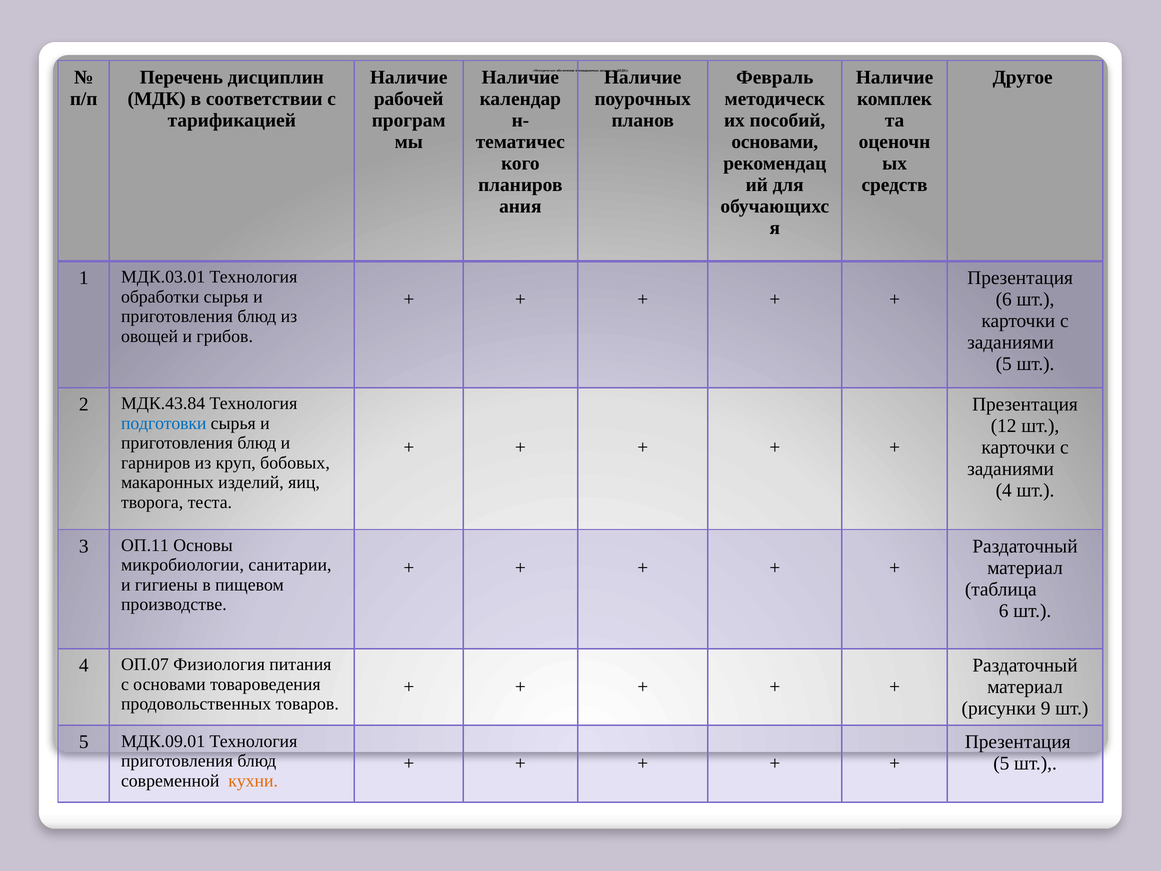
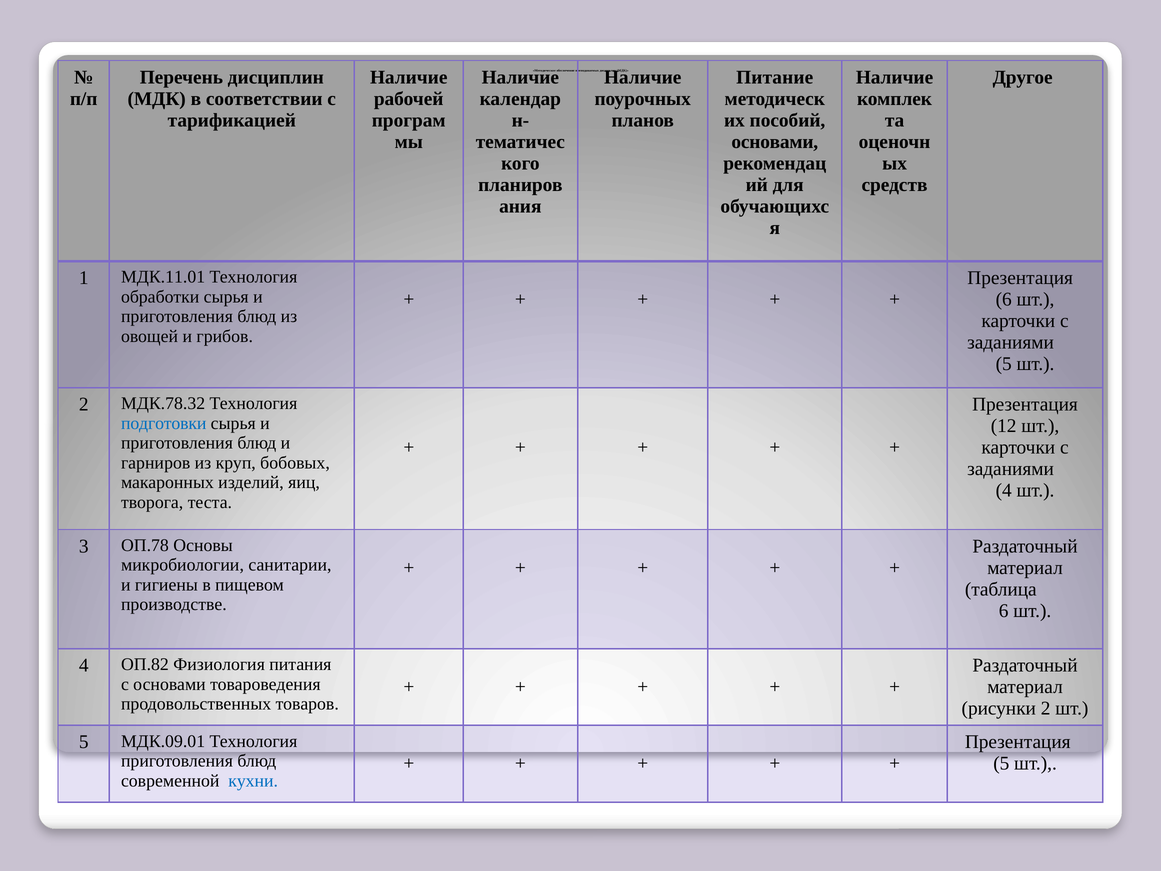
Февраль: Февраль -> Питание
МДК.03.01: МДК.03.01 -> МДК.11.01
МДК.43.84: МДК.43.84 -> МДК.78.32
ОП.11: ОП.11 -> ОП.78
ОП.07: ОП.07 -> ОП.82
рисунки 9: 9 -> 2
кухни colour: orange -> blue
